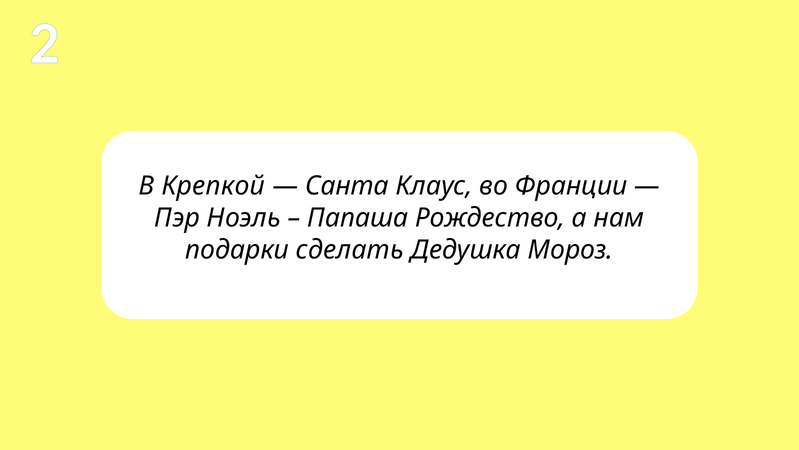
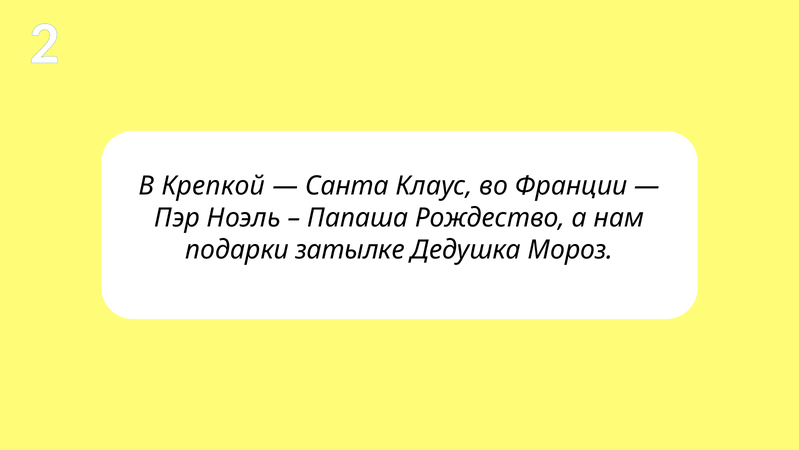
сделать: сделать -> затылке
